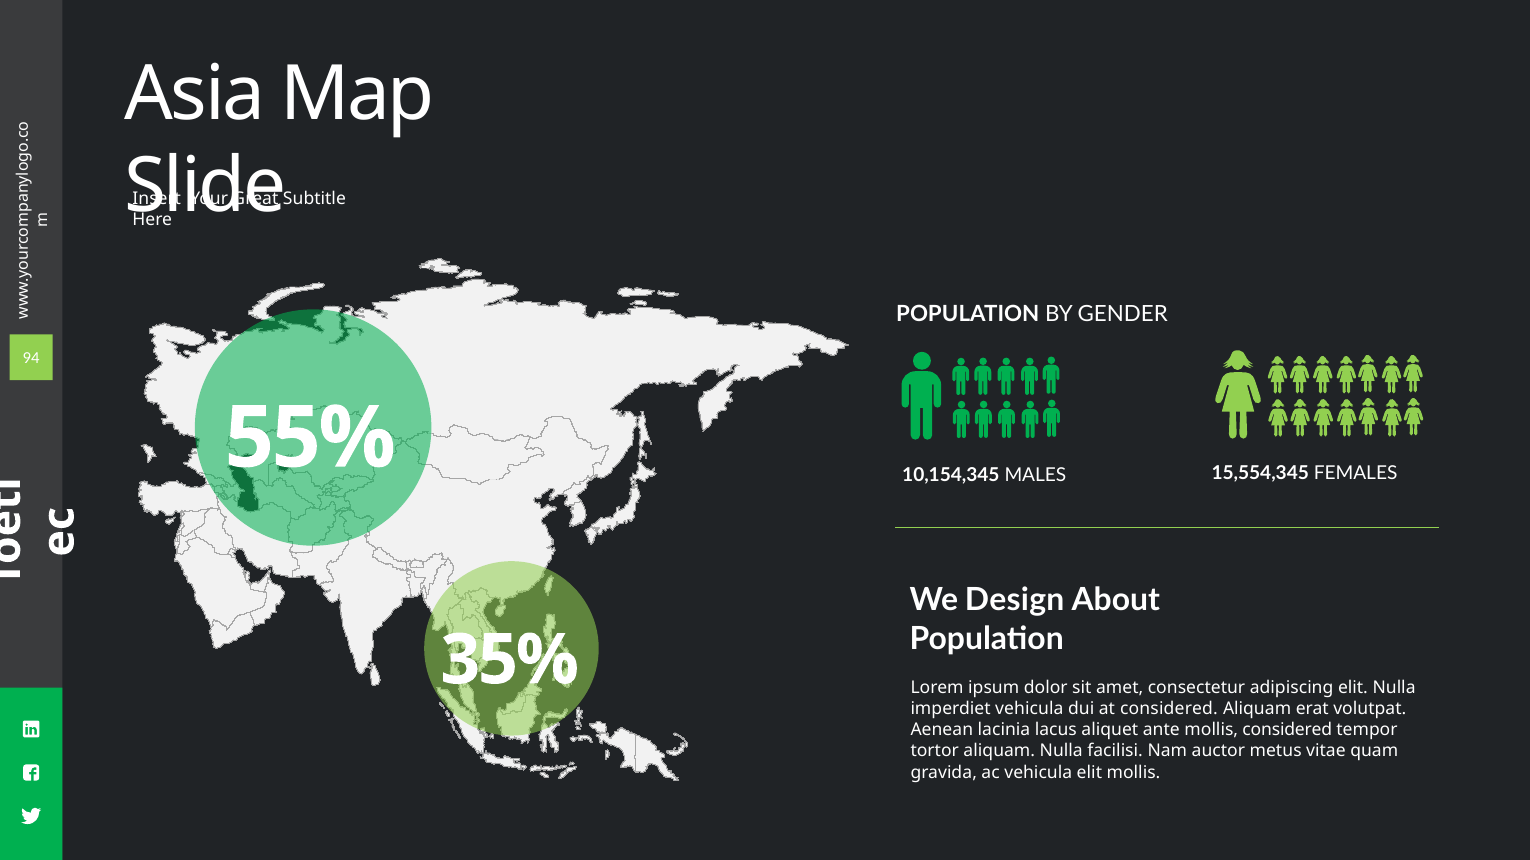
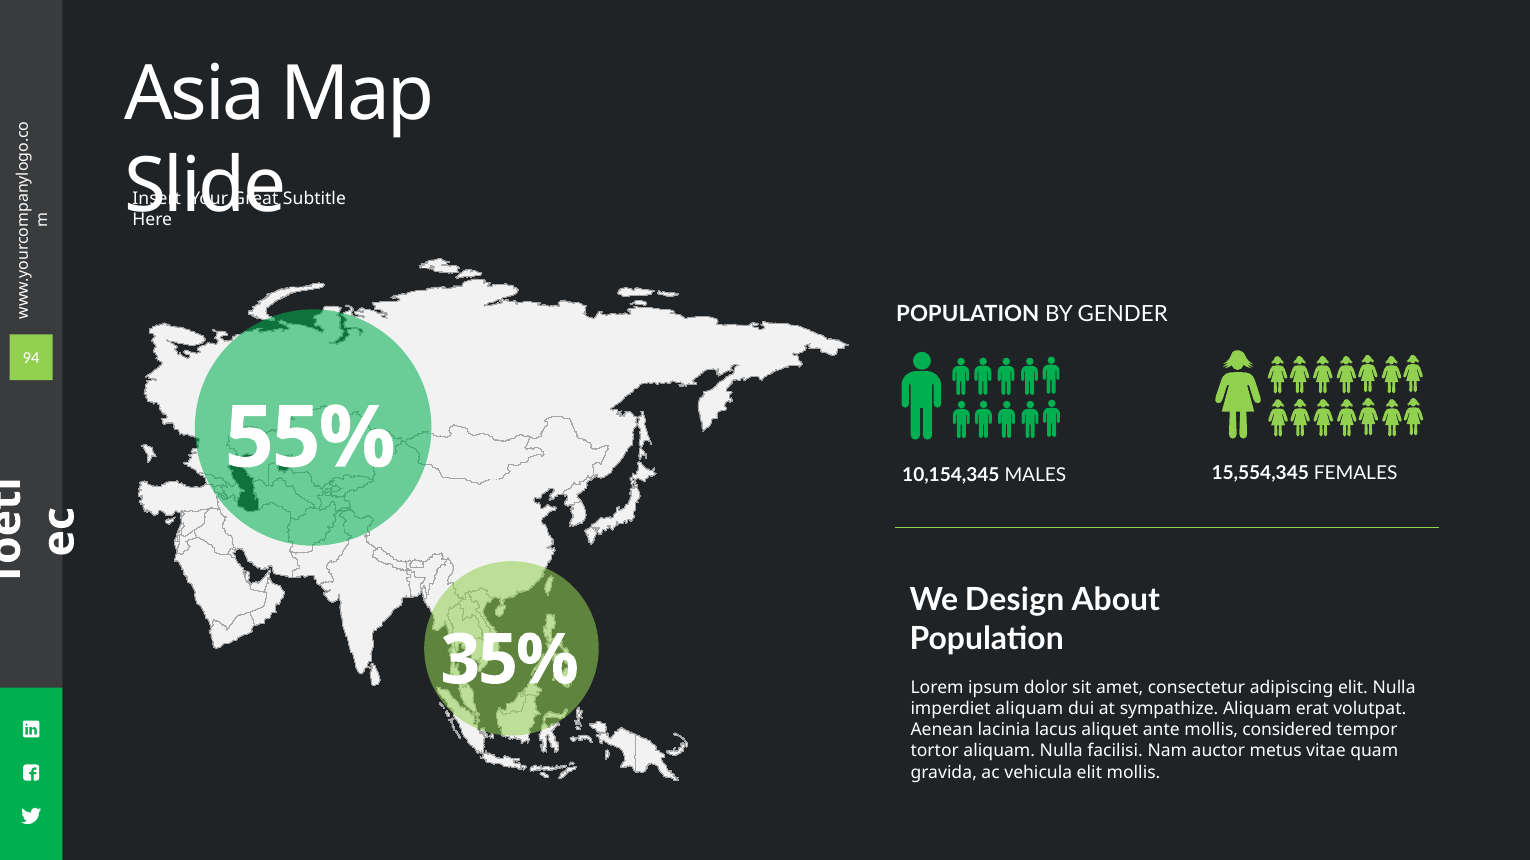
imperdiet vehicula: vehicula -> aliquam
at considered: considered -> sympathize
